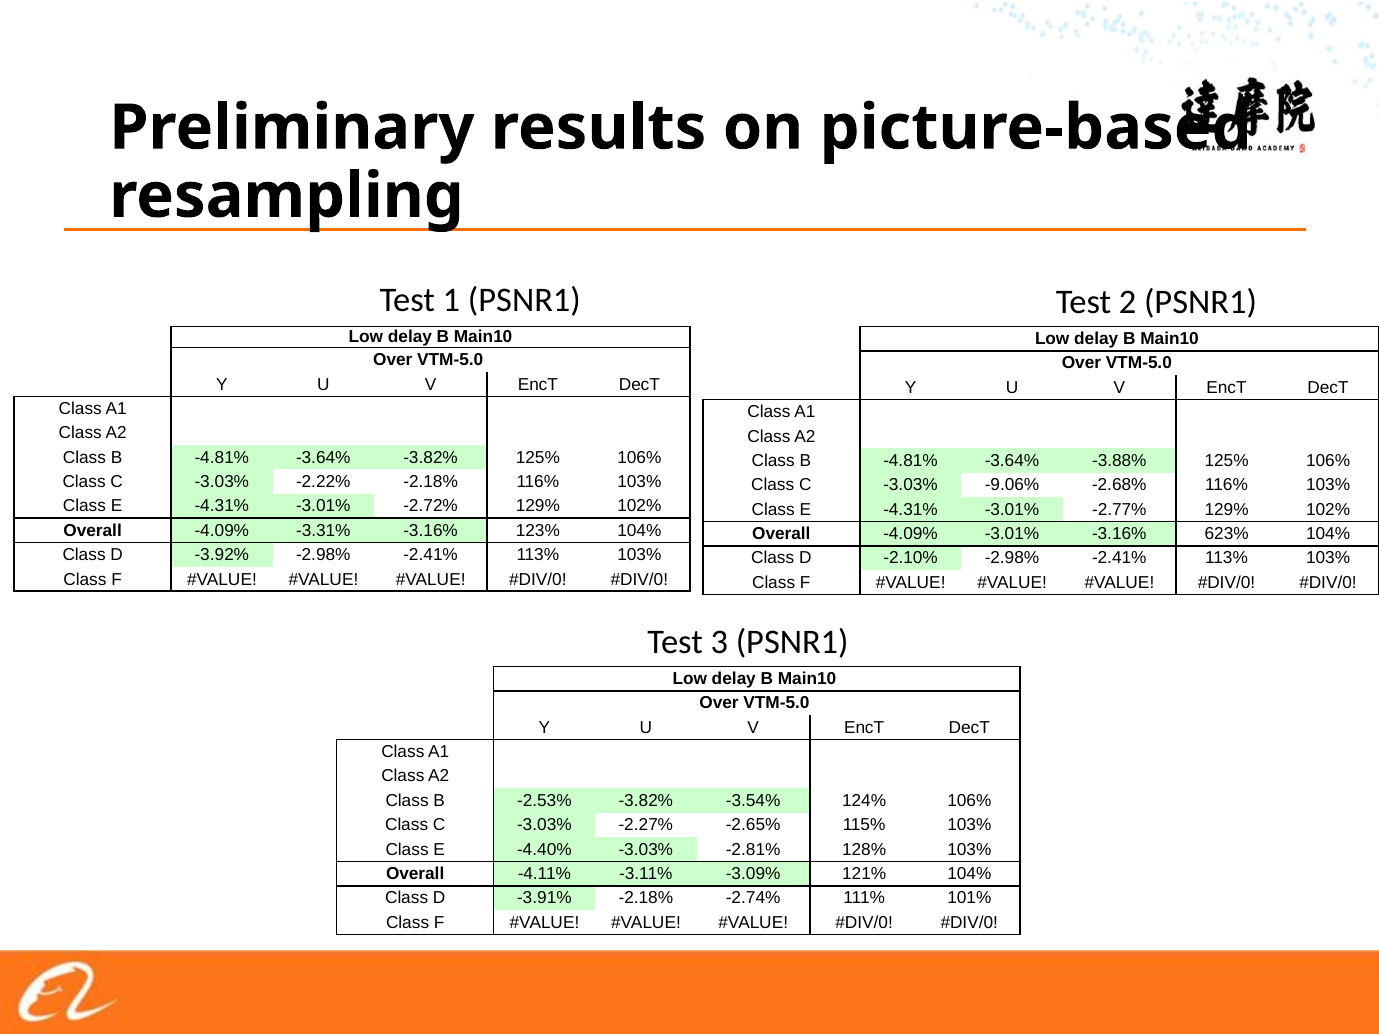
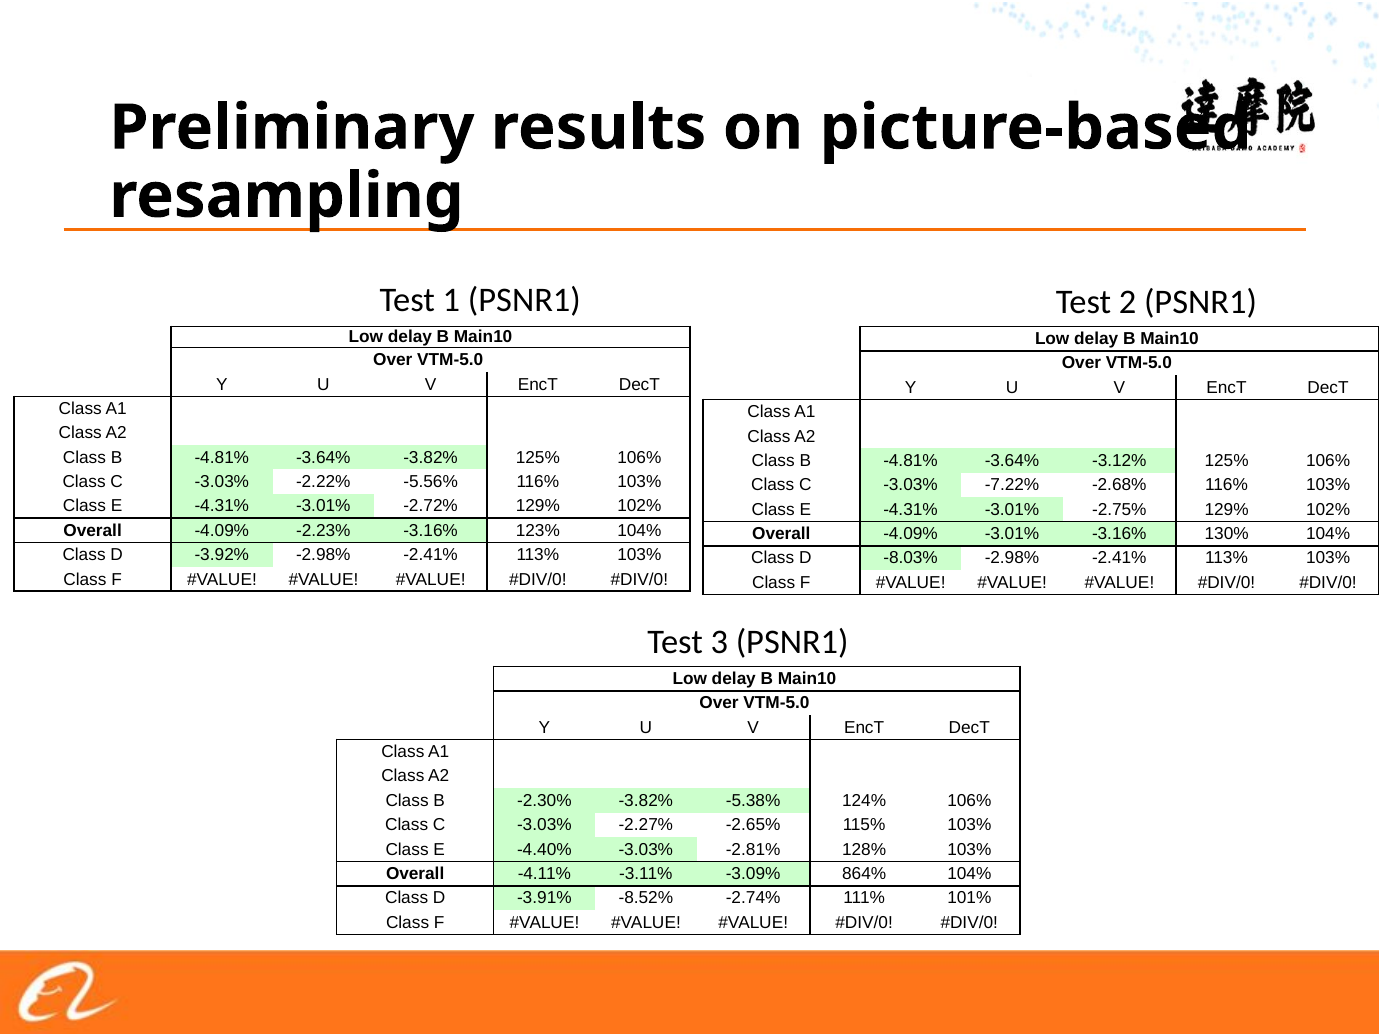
-3.88%: -3.88% -> -3.12%
-2.22% -2.18%: -2.18% -> -5.56%
-9.06%: -9.06% -> -7.22%
-2.77%: -2.77% -> -2.75%
-3.31%: -3.31% -> -2.23%
623%: 623% -> 130%
-2.10%: -2.10% -> -8.03%
-2.53%: -2.53% -> -2.30%
-3.54%: -3.54% -> -5.38%
121%: 121% -> 864%
-3.91% -2.18%: -2.18% -> -8.52%
